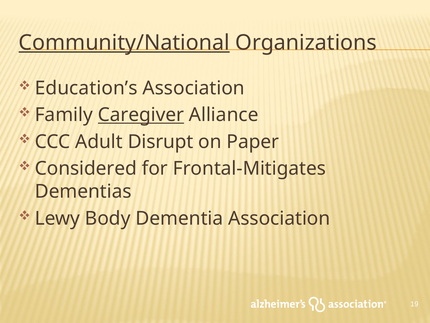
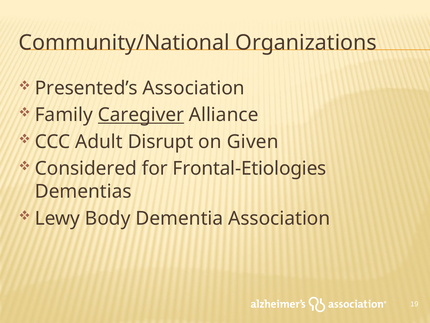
Community/National underline: present -> none
Education’s: Education’s -> Presented’s
Paper: Paper -> Given
Frontal-Mitigates: Frontal-Mitigates -> Frontal-Etiologies
